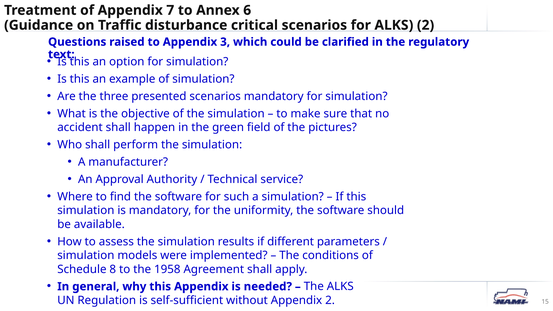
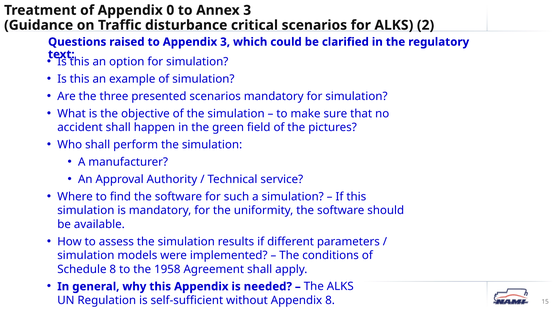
7: 7 -> 0
Annex 6: 6 -> 3
Appendix 2: 2 -> 8
